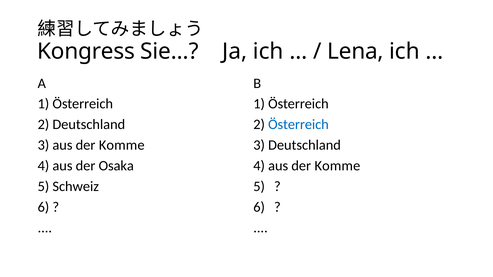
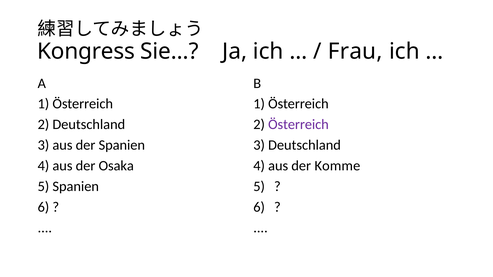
Lena: Lena -> Frau
Österreich at (298, 125) colour: blue -> purple
3 aus der Komme: Komme -> Spanien
5 Schweiz: Schweiz -> Spanien
